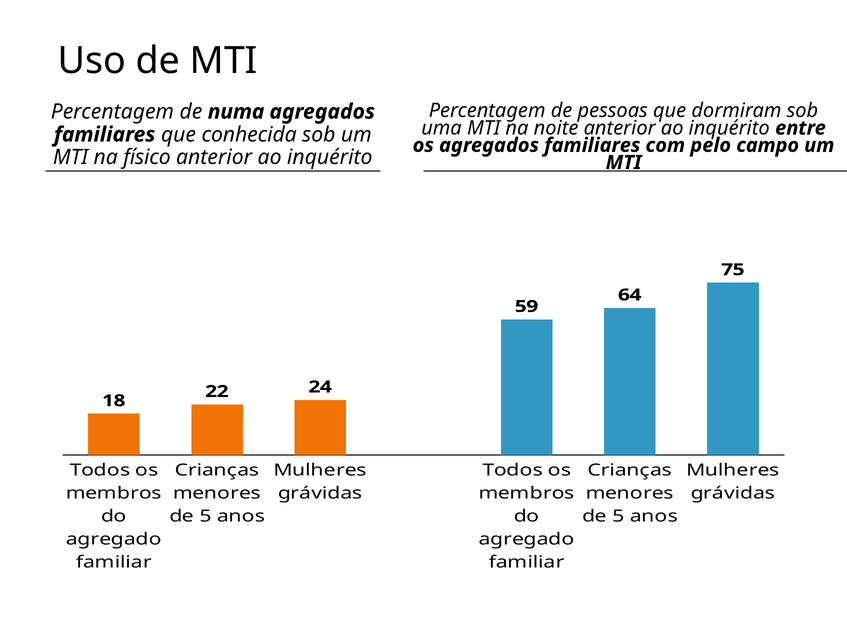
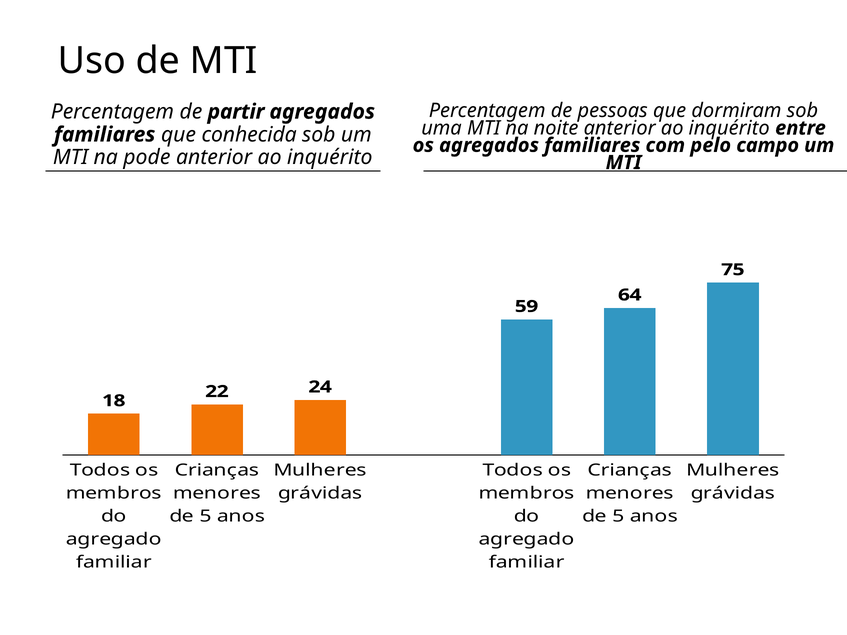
numa: numa -> partir
físico: físico -> pode
